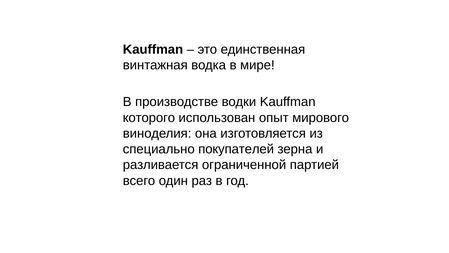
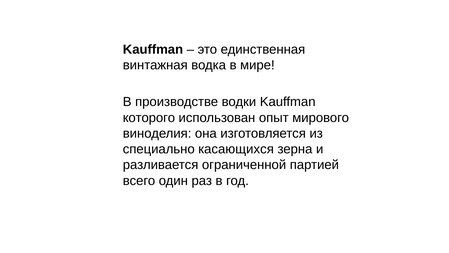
покупателей: покупателей -> касающихся
